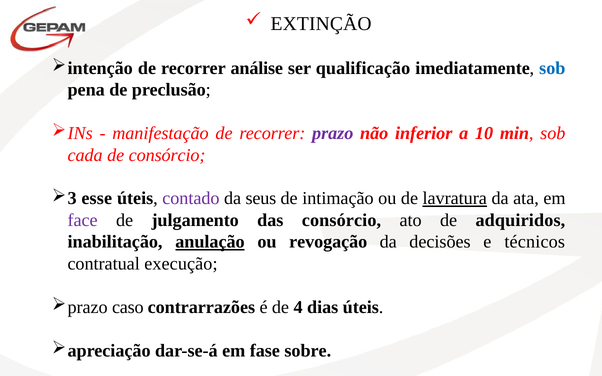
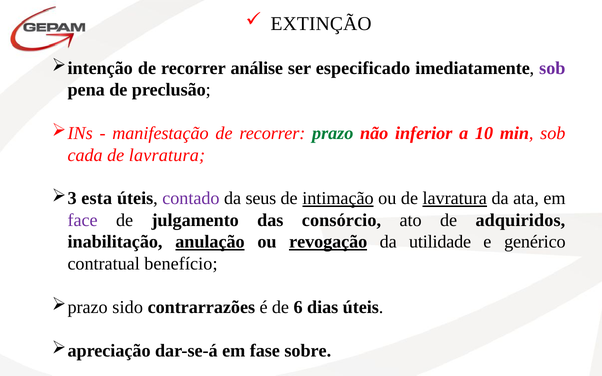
qualificação: qualificação -> especificado
sob at (552, 68) colour: blue -> purple
prazo colour: purple -> green
consórcio at (167, 155): consórcio -> lavratura
esse: esse -> esta
intimação underline: none -> present
revogação underline: none -> present
decisões: decisões -> utilidade
técnicos: técnicos -> genérico
execução: execução -> benefício
caso: caso -> sido
4: 4 -> 6
